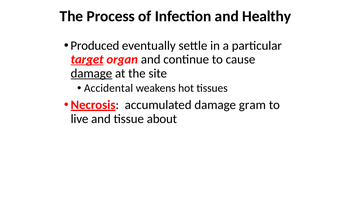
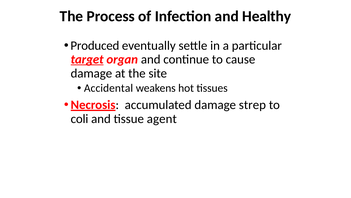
damage at (91, 73) underline: present -> none
gram: gram -> strep
live: live -> coli
about: about -> agent
